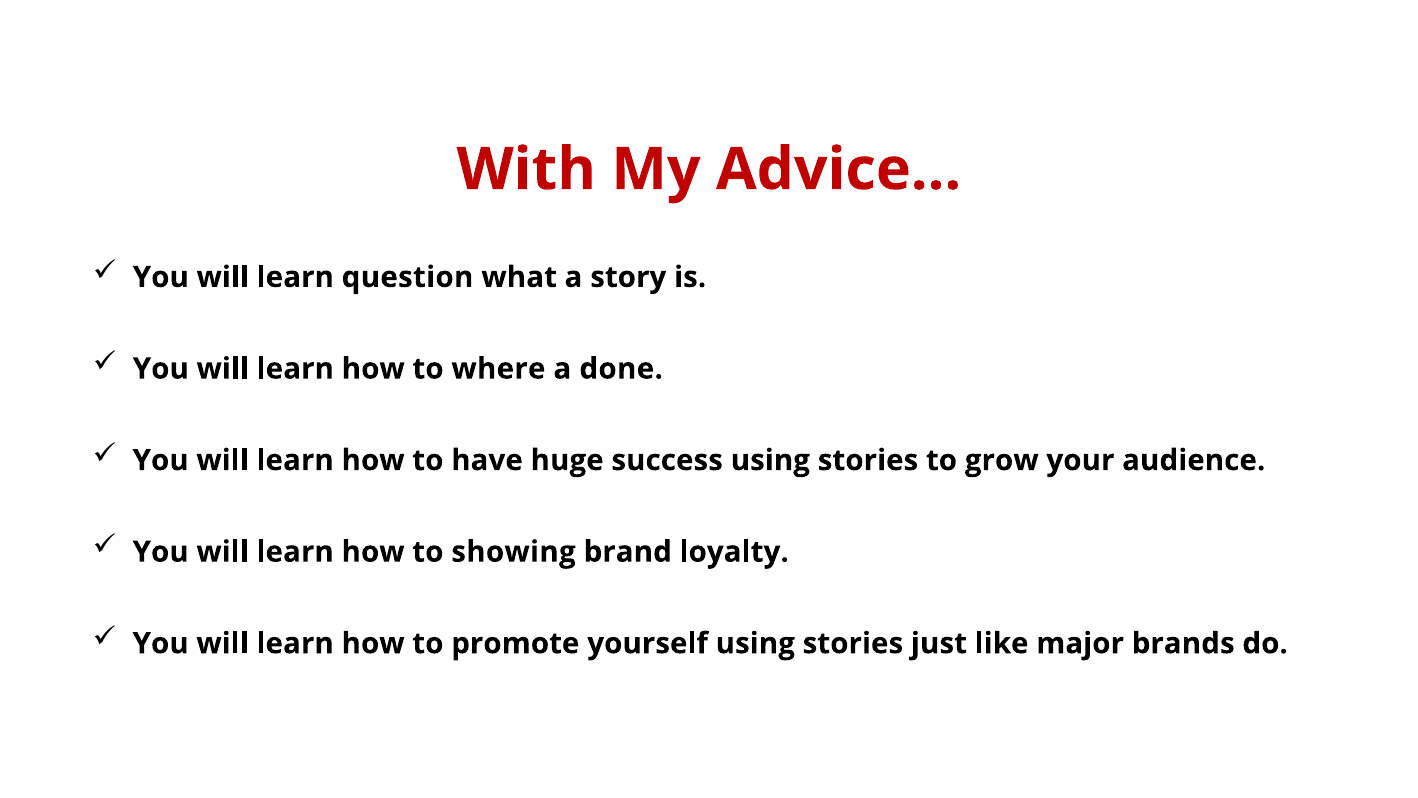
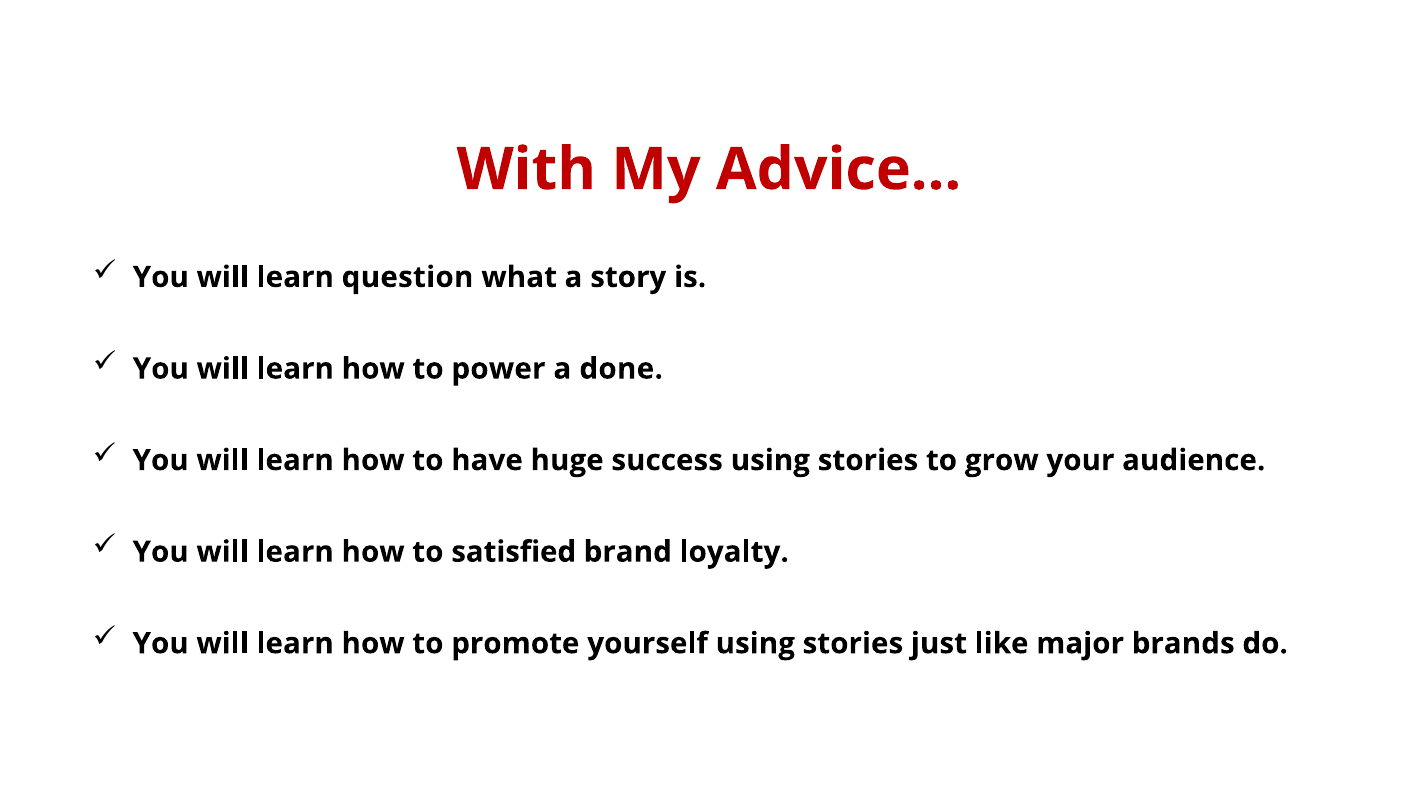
where: where -> power
showing: showing -> satisfied
